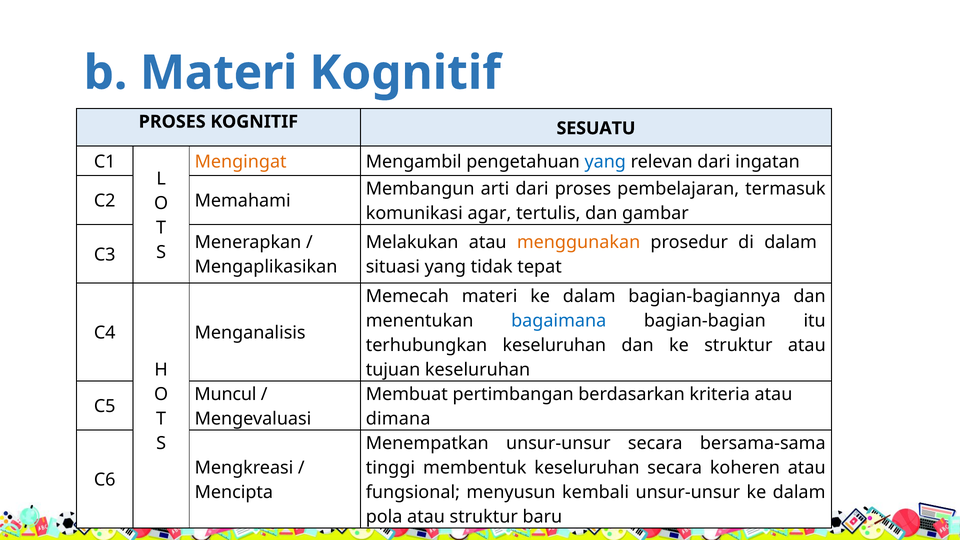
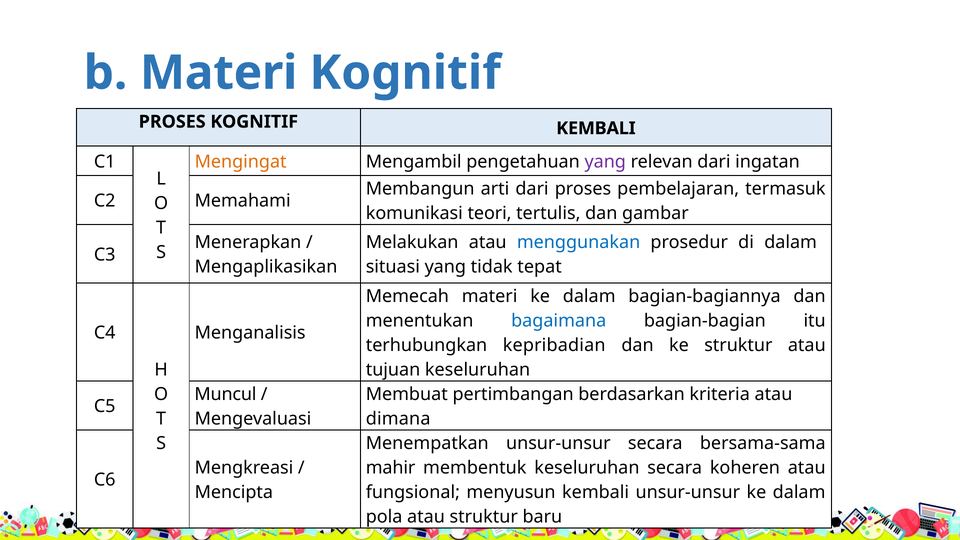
KOGNITIF SESUATU: SESUATU -> KEMBALI
yang at (605, 162) colour: blue -> purple
agar: agar -> teori
menggunakan colour: orange -> blue
terhubungkan keseluruhan: keseluruhan -> kepribadian
tinggi: tinggi -> mahir
